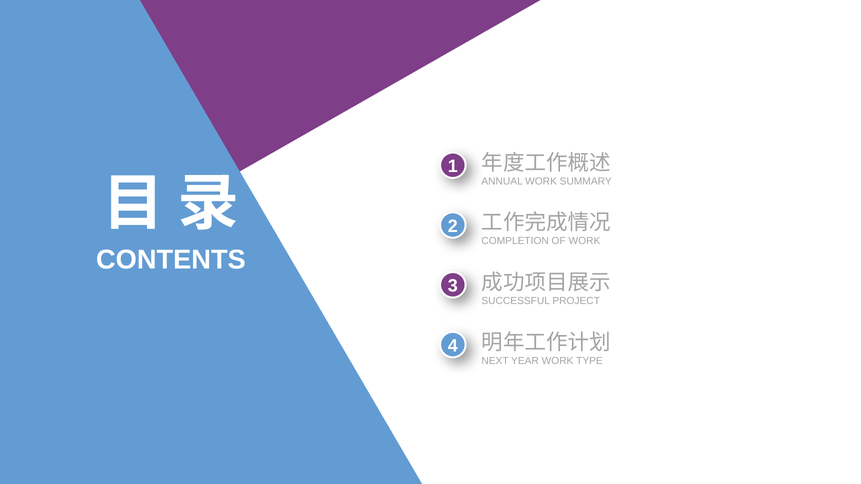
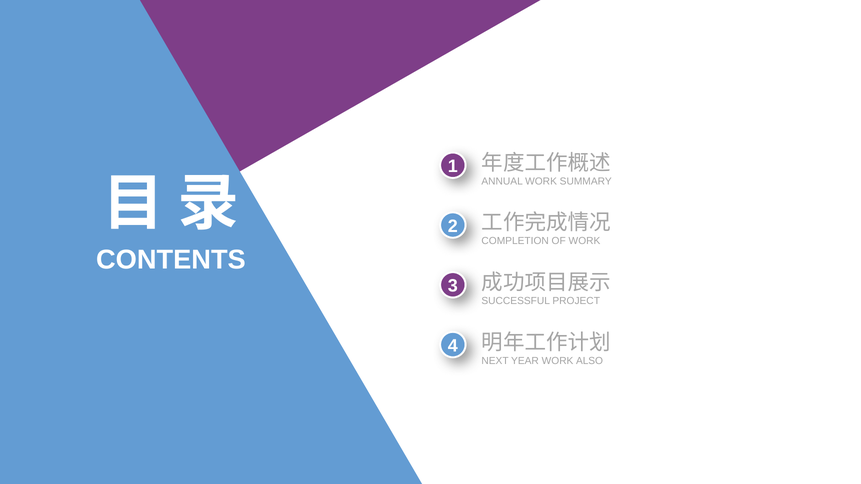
TYPE: TYPE -> ALSO
